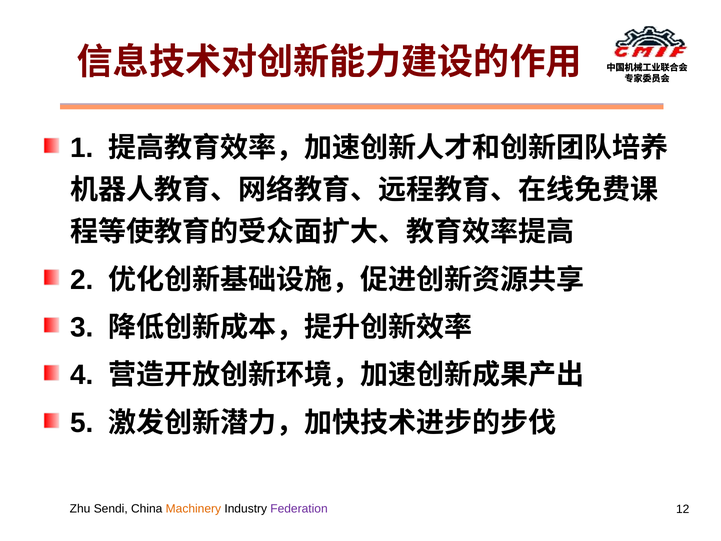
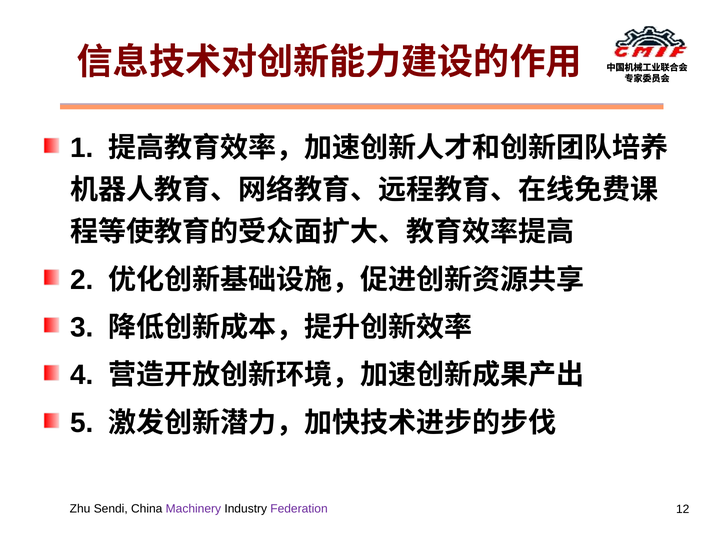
Machinery colour: orange -> purple
